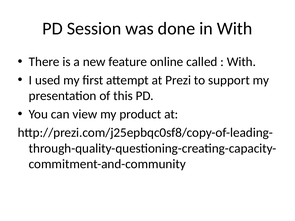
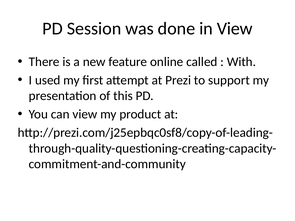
in With: With -> View
